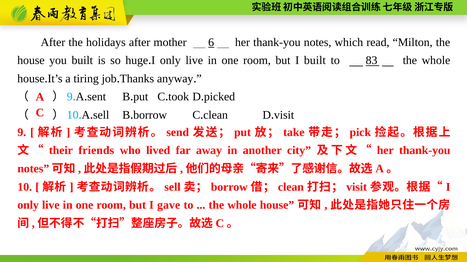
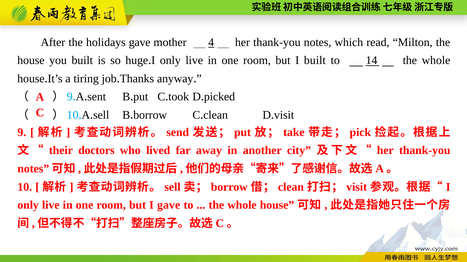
holidays after: after -> gave
6: 6 -> 4
83: 83 -> 14
friends: friends -> doctors
